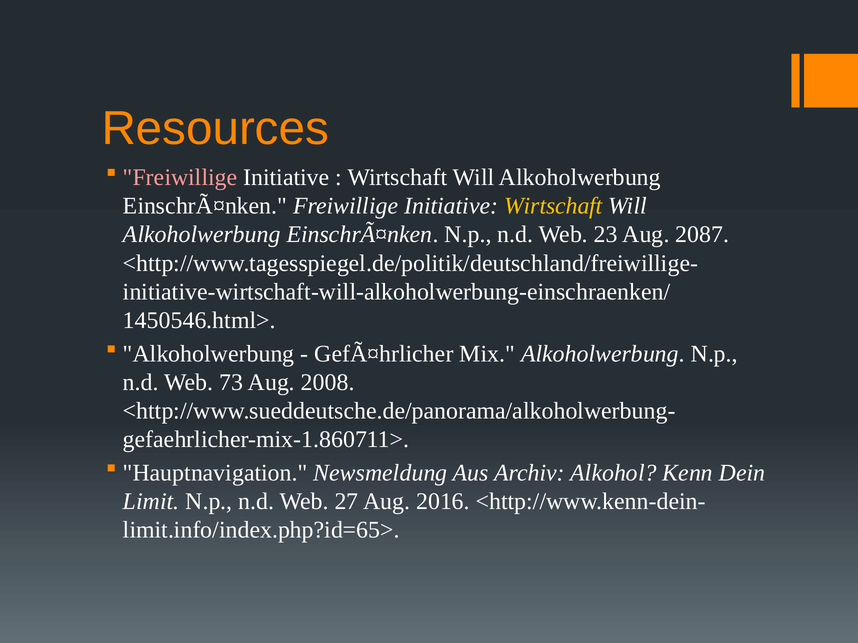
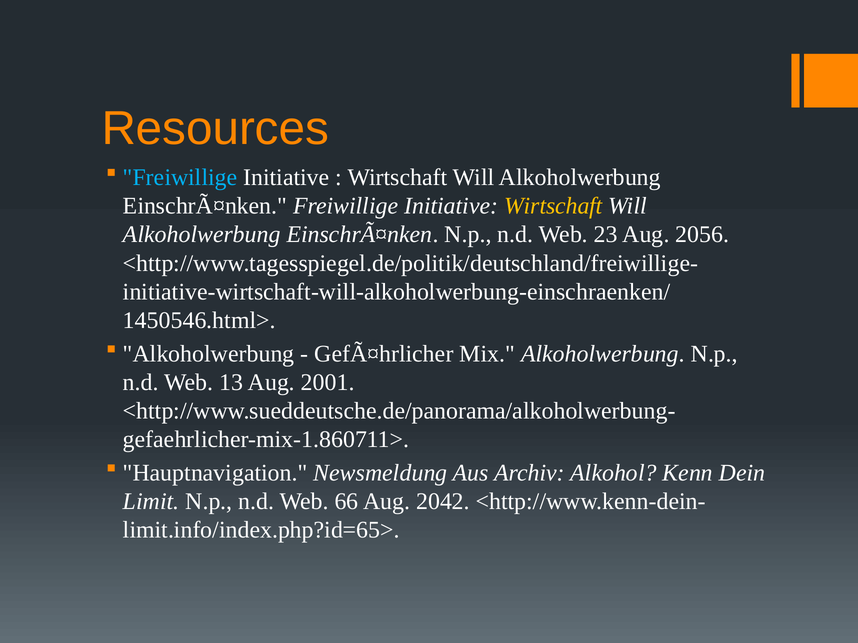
Freiwillige at (180, 178) colour: pink -> light blue
2087: 2087 -> 2056
73: 73 -> 13
2008: 2008 -> 2001
27: 27 -> 66
2016: 2016 -> 2042
